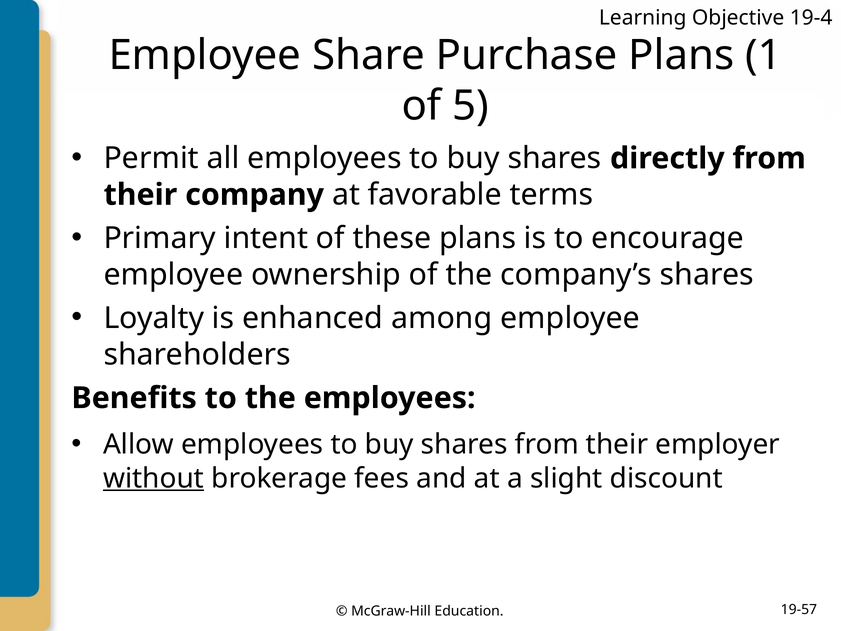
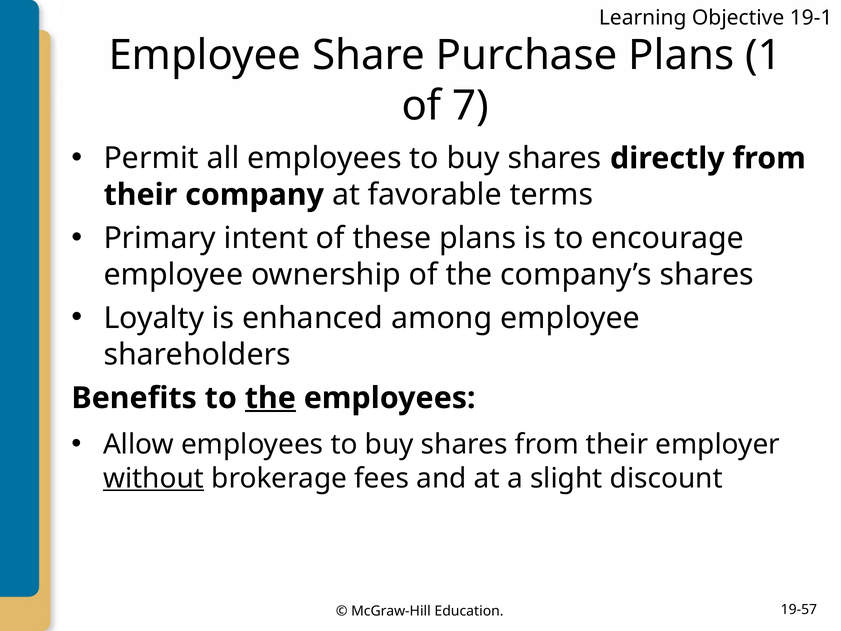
19-4: 19-4 -> 19-1
5: 5 -> 7
the at (270, 398) underline: none -> present
